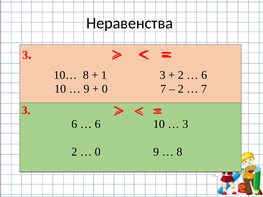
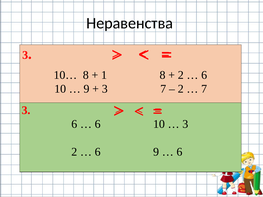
1 3: 3 -> 8
0 at (105, 89): 0 -> 3
0 at (98, 152): 0 -> 6
8 at (179, 152): 8 -> 6
